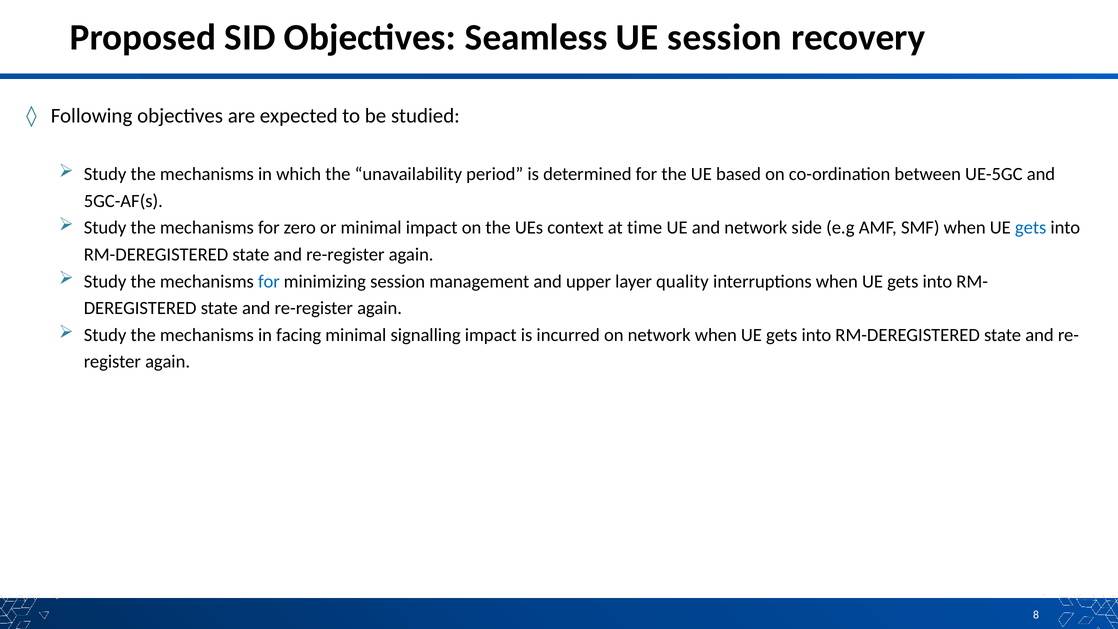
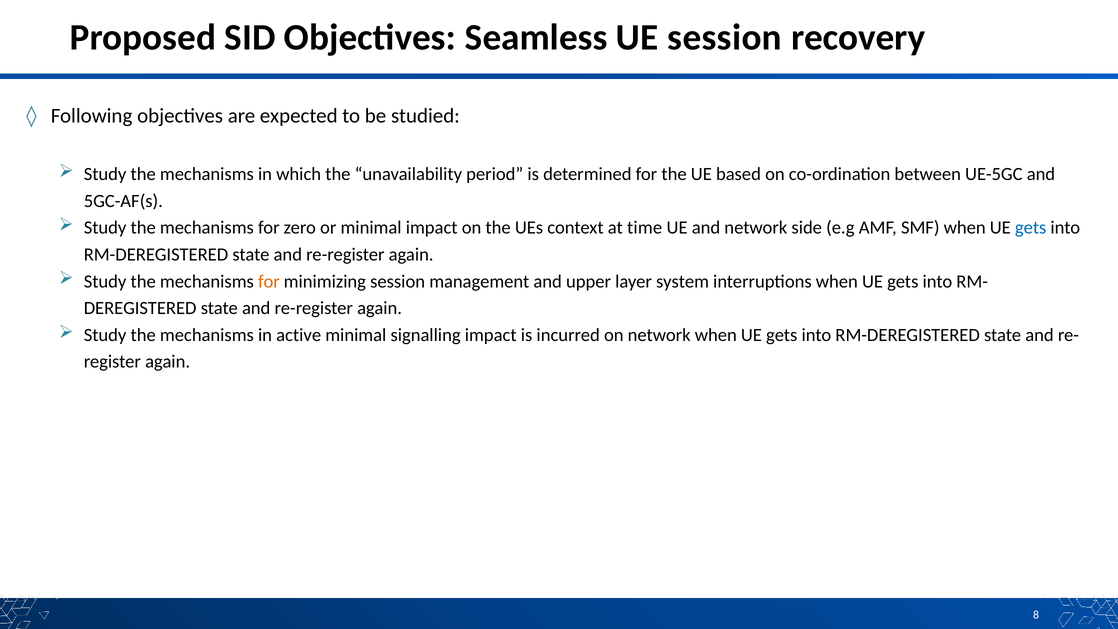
for at (269, 281) colour: blue -> orange
quality: quality -> system
facing: facing -> active
